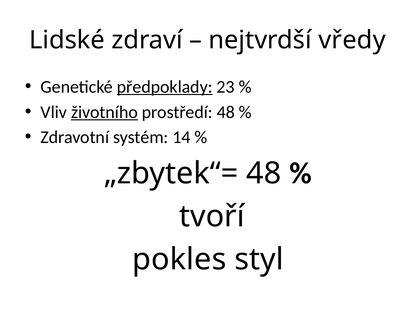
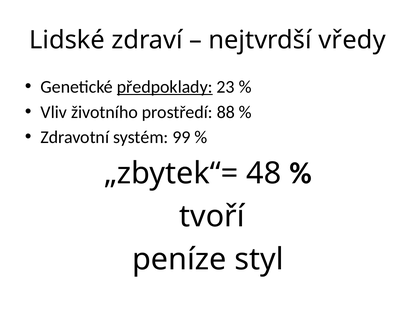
životního underline: present -> none
prostředí 48: 48 -> 88
14: 14 -> 99
pokles: pokles -> peníze
